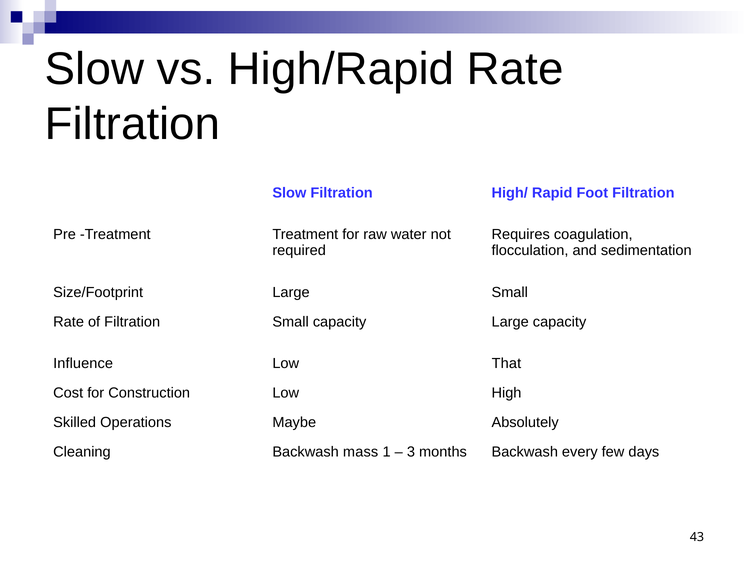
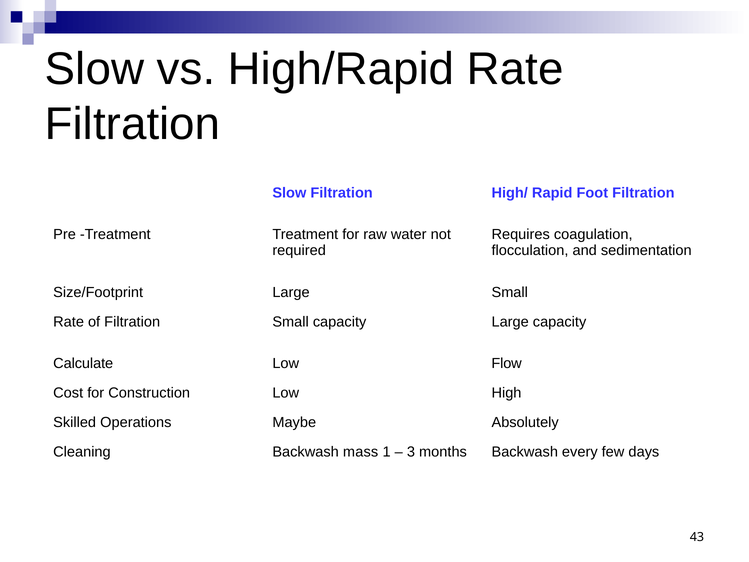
Influence: Influence -> Calculate
That: That -> Flow
